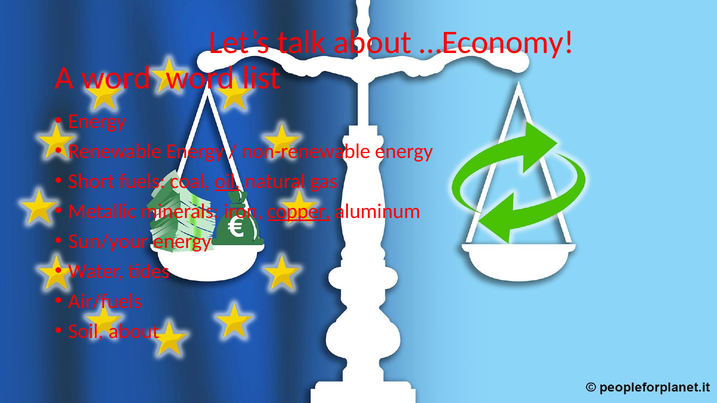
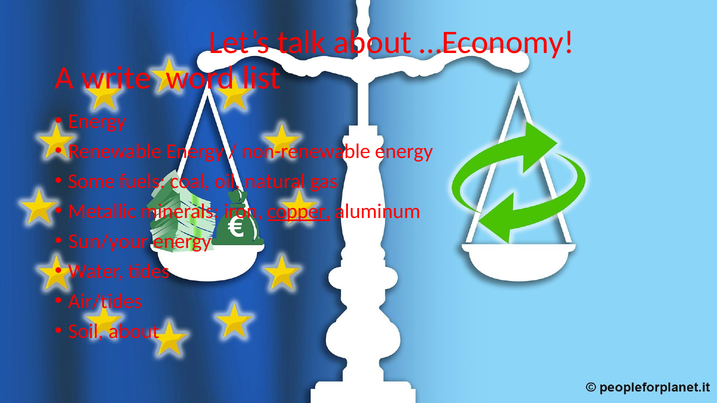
A word: word -> write
Short: Short -> Some
oil underline: present -> none
Air/fuels: Air/fuels -> Air/tides
